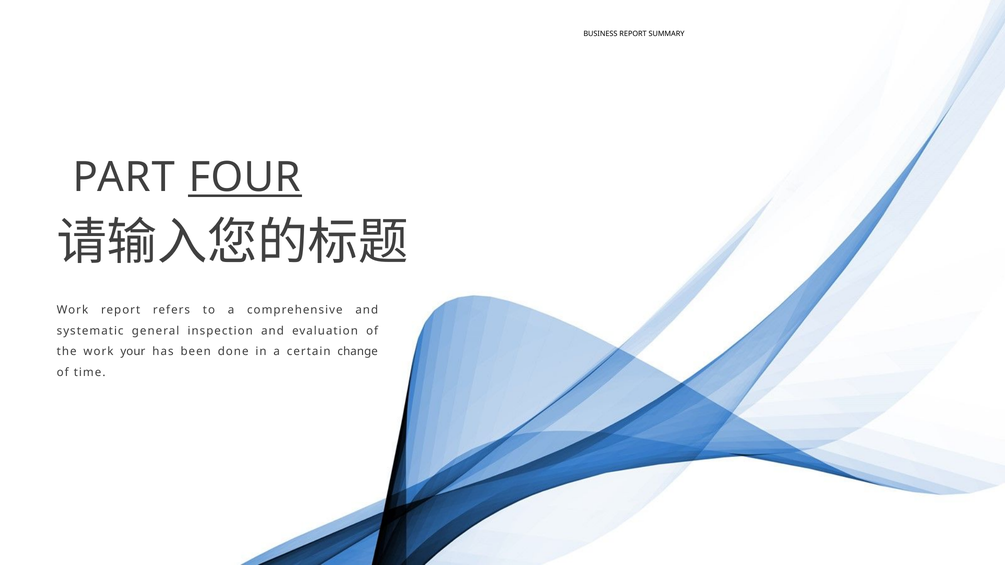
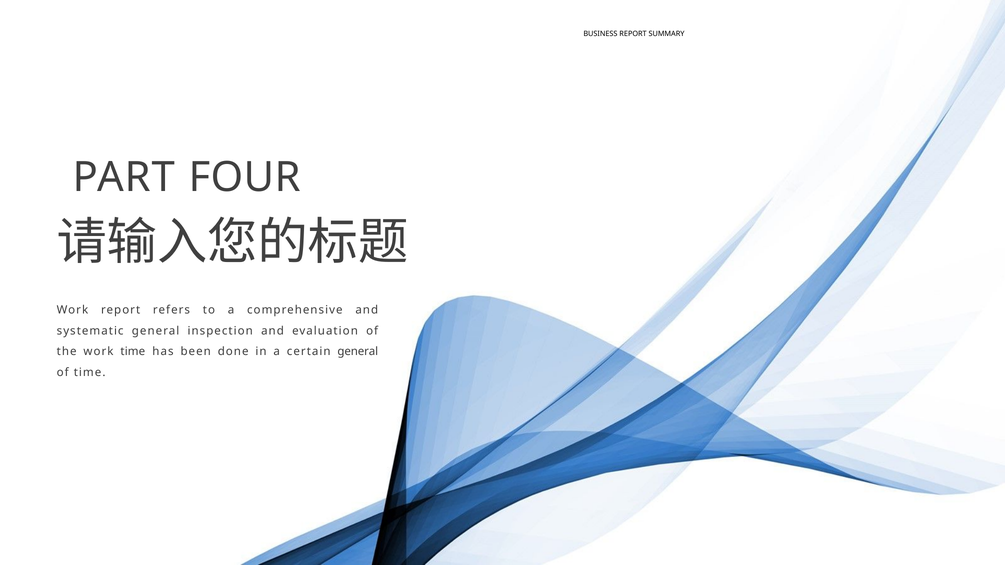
FOUR underline: present -> none
work your: your -> time
certain change: change -> general
